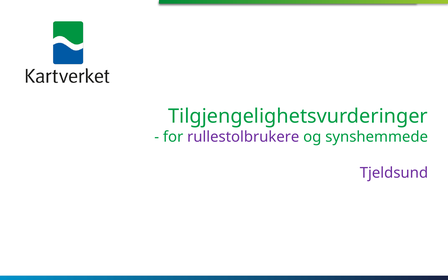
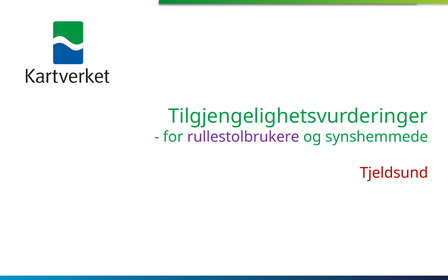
Tjeldsund colour: purple -> red
